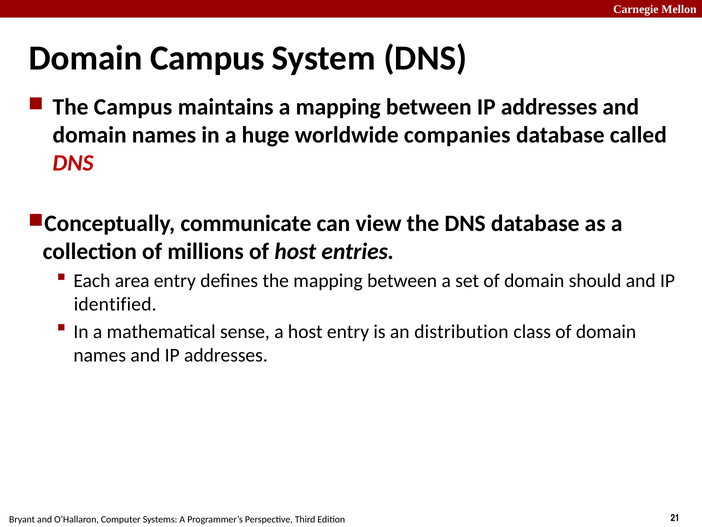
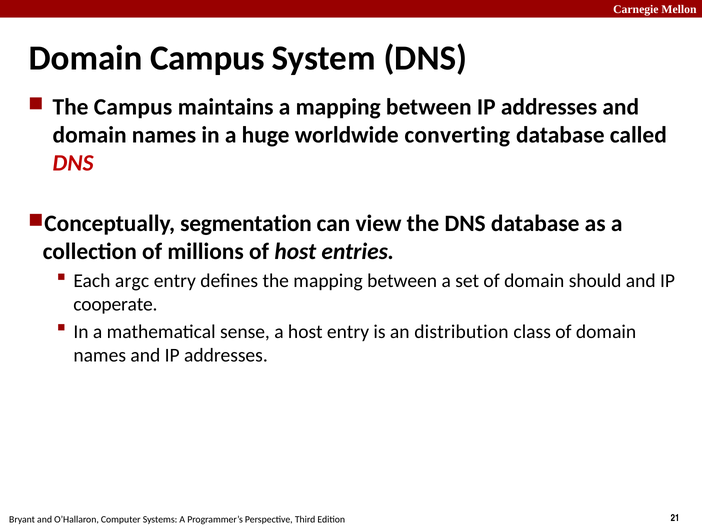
companies: companies -> converting
communicate: communicate -> segmentation
area: area -> argc
identified: identified -> cooperate
